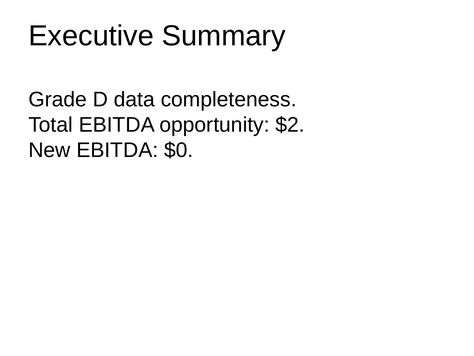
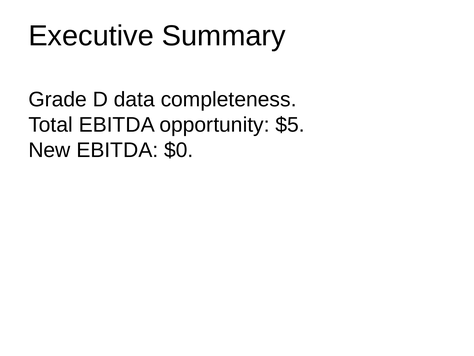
$2: $2 -> $5
